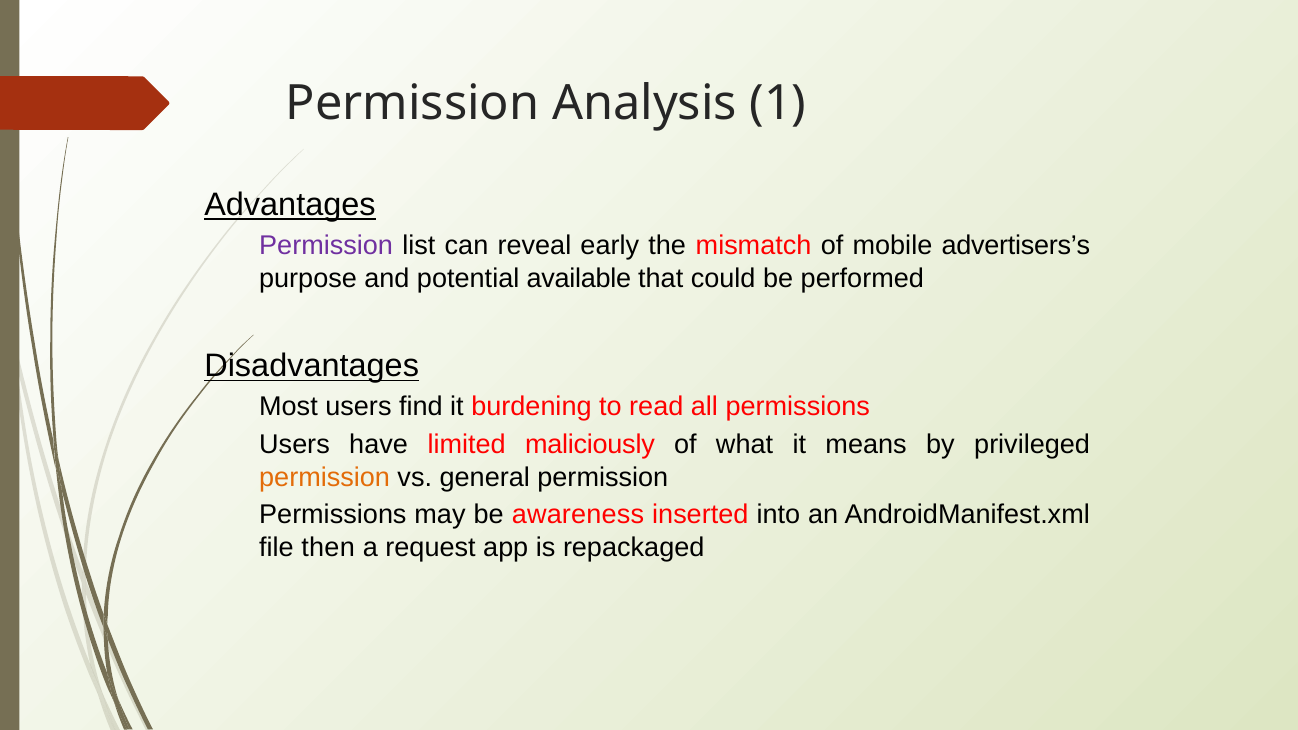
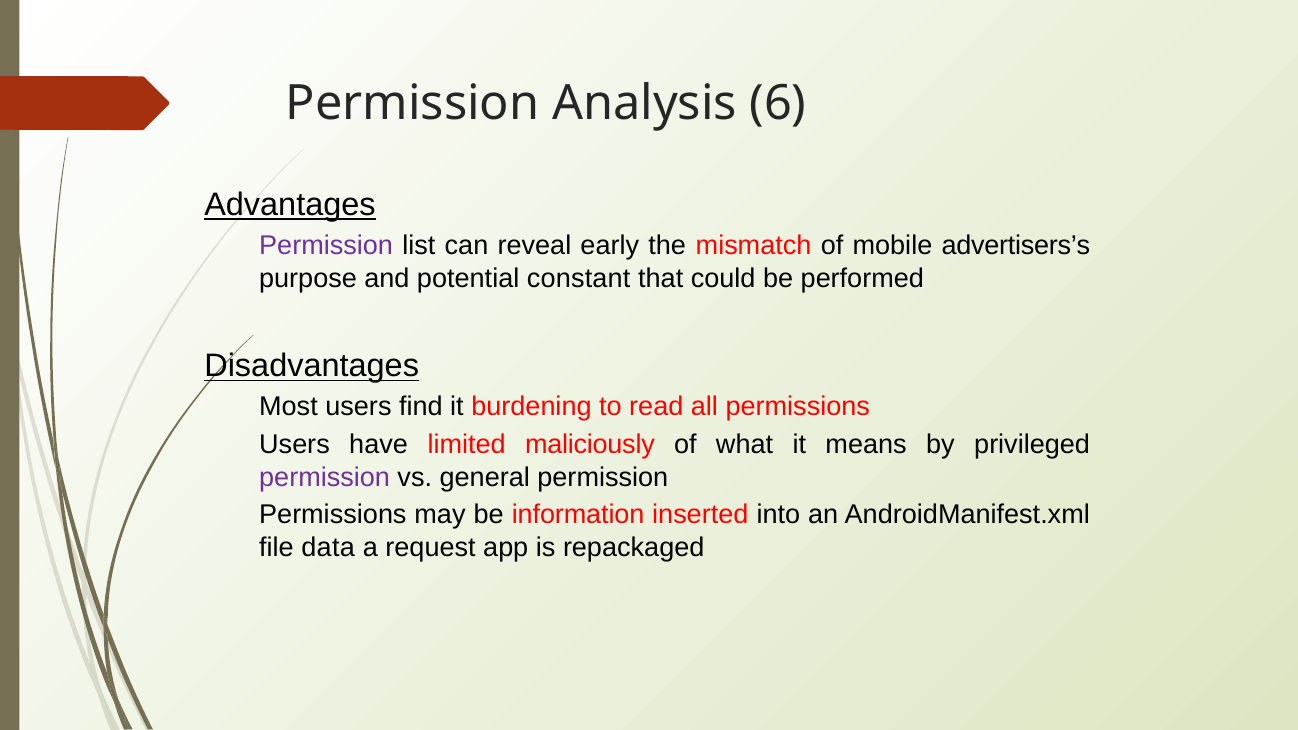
1: 1 -> 6
available: available -> constant
permission at (325, 477) colour: orange -> purple
awareness: awareness -> information
then: then -> data
